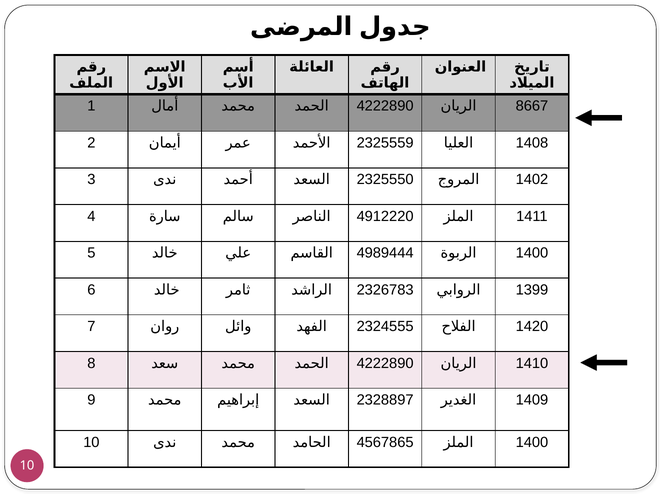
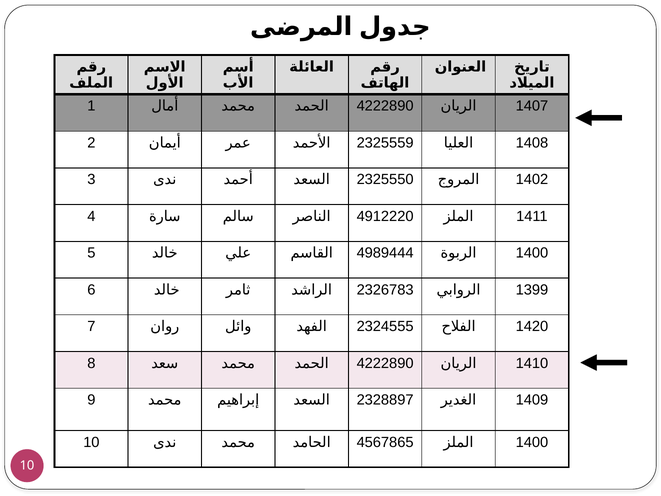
8667: 8667 -> 1407
